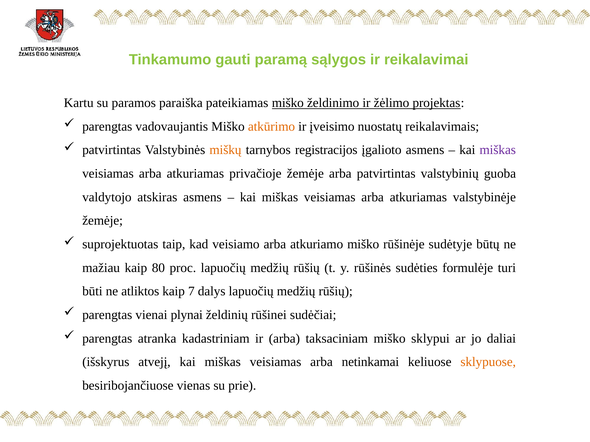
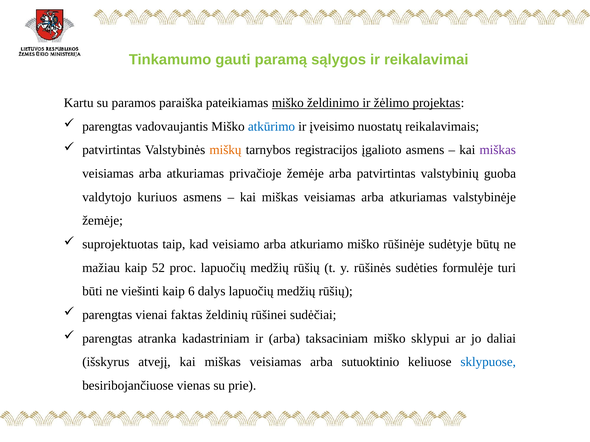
atkūrimo colour: orange -> blue
atskiras: atskiras -> kuriuos
80: 80 -> 52
atliktos: atliktos -> viešinti
7: 7 -> 6
plynai: plynai -> faktas
netinkamai: netinkamai -> sutuoktinio
sklypuose colour: orange -> blue
